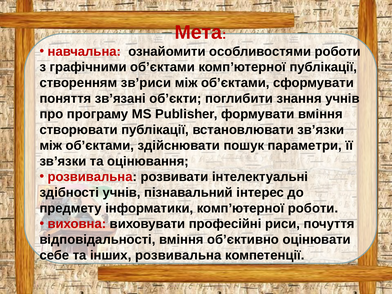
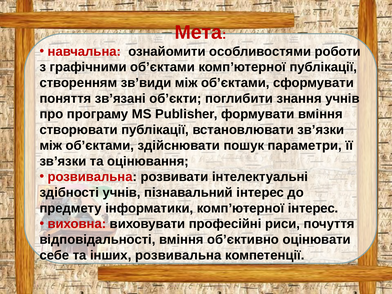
зв’риси: зв’риси -> зв’види
комп’ютерної роботи: роботи -> інтерес
